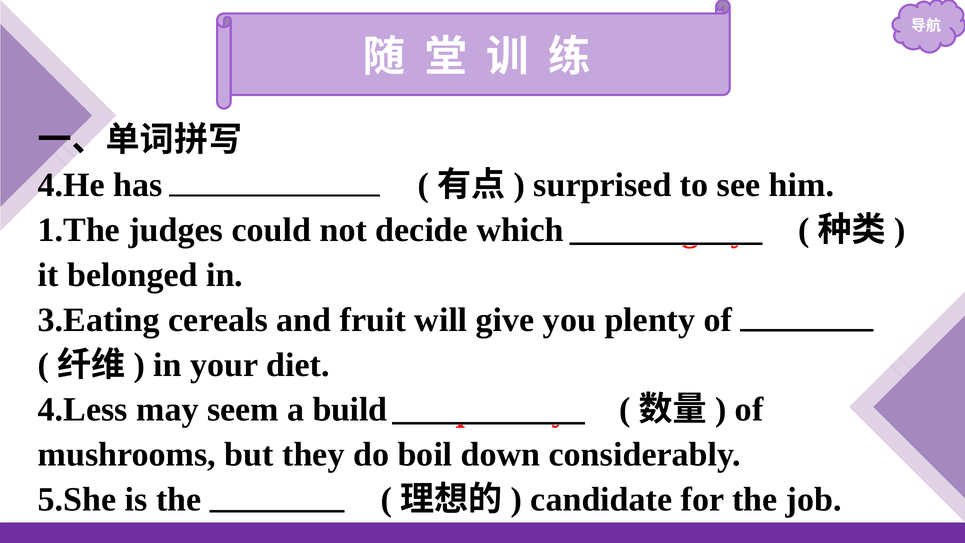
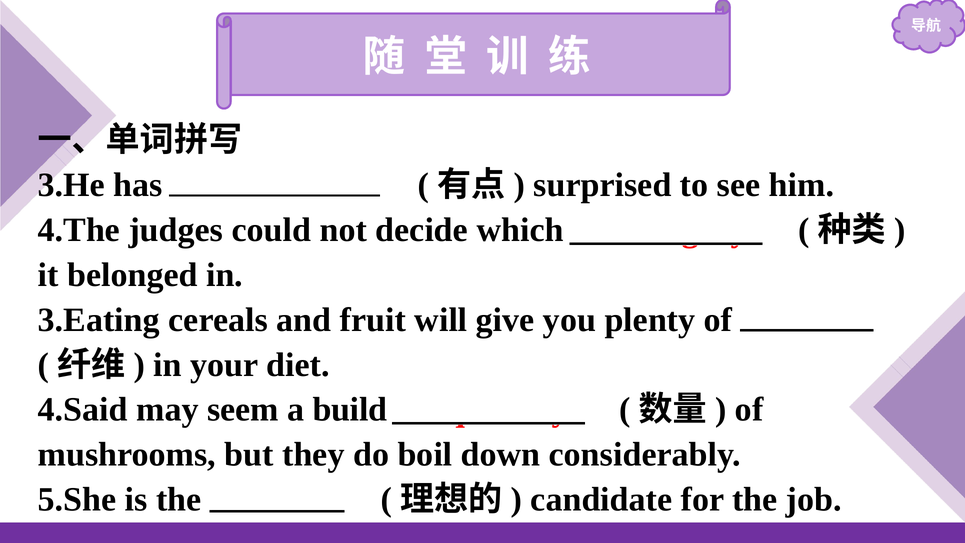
4.He: 4.He -> 3.He
1.The: 1.The -> 4.The
4.Less: 4.Less -> 4.Said
